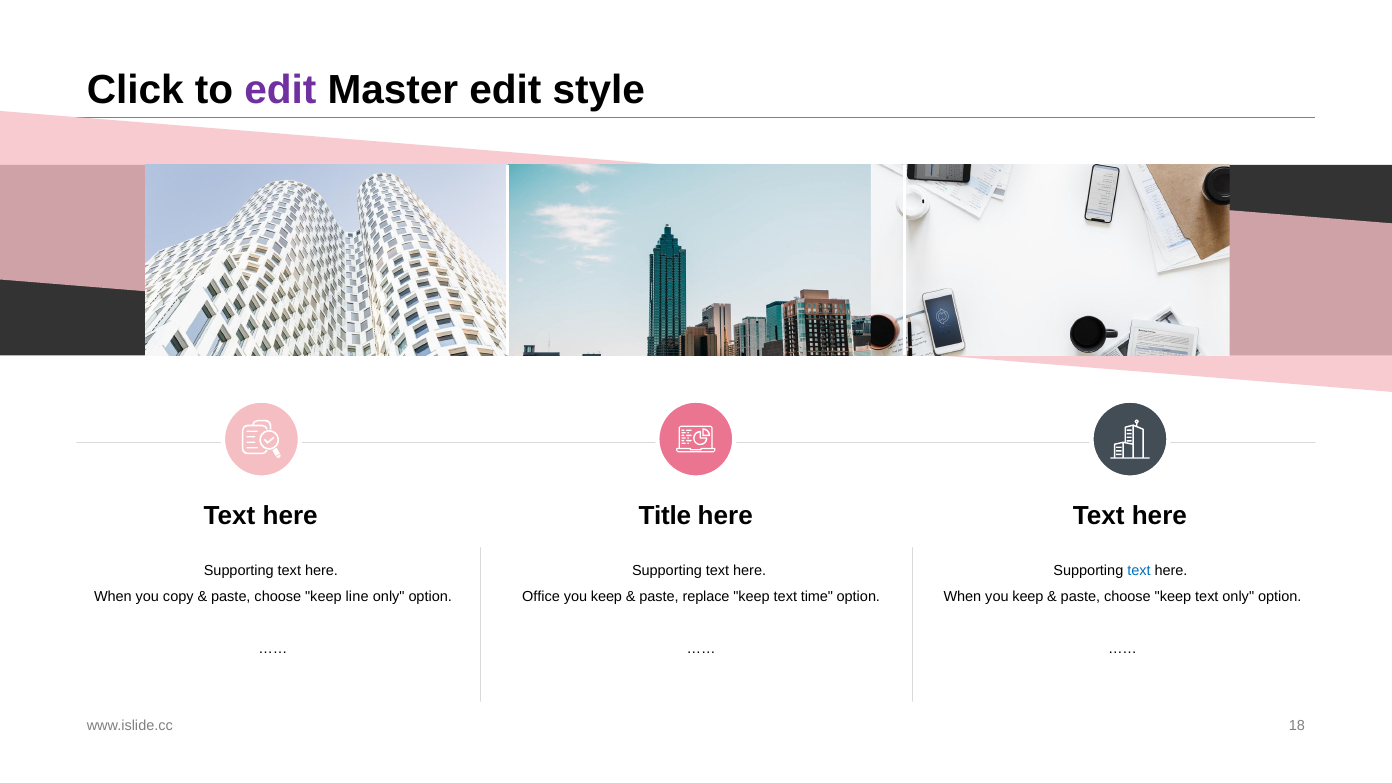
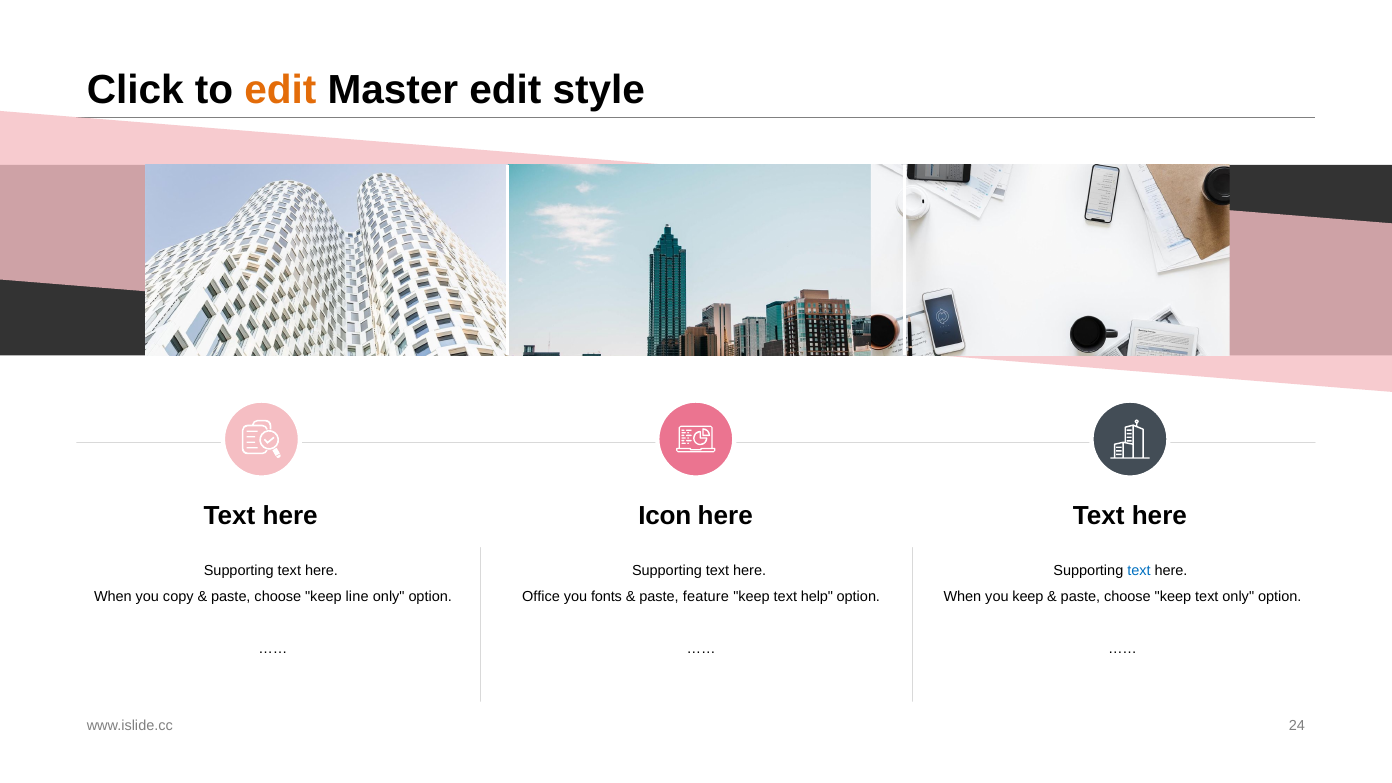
edit at (280, 90) colour: purple -> orange
Title: Title -> Icon
keep at (606, 597): keep -> fonts
replace: replace -> feature
time: time -> help
18: 18 -> 24
